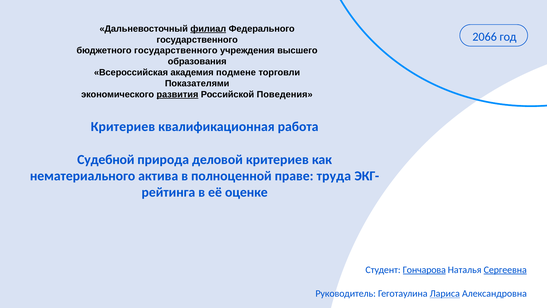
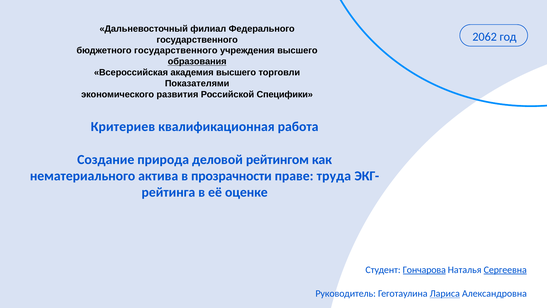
филиал underline: present -> none
2066: 2066 -> 2062
образования underline: none -> present
академия подмене: подмене -> высшего
развития underline: present -> none
Поведения: Поведения -> Специфики
Судебной: Судебной -> Создание
деловой критериев: критериев -> рейтингом
полноценной: полноценной -> прозрачности
